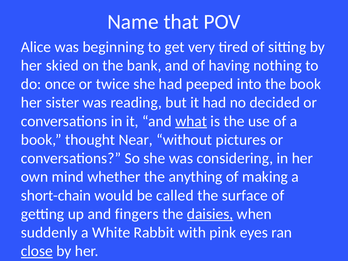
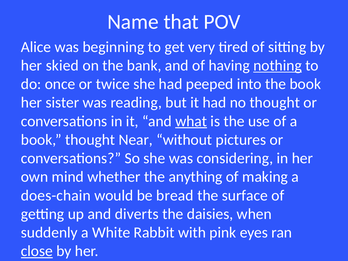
nothing underline: none -> present
no decided: decided -> thought
short-chain: short-chain -> does-chain
called: called -> bread
fingers: fingers -> diverts
daisies underline: present -> none
